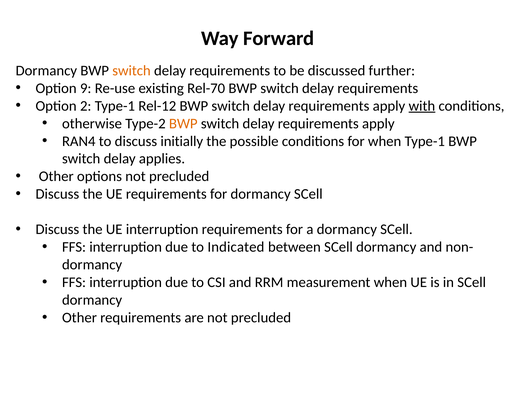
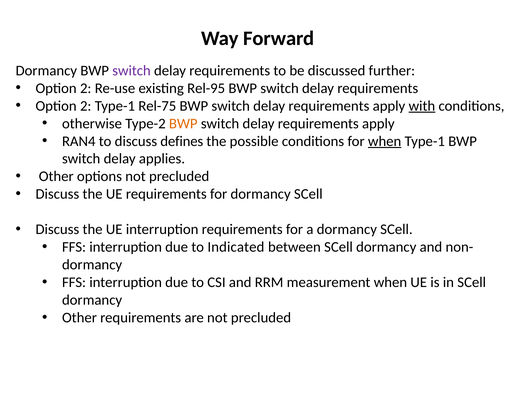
switch at (132, 71) colour: orange -> purple
9 at (86, 88): 9 -> 2
Rel-70: Rel-70 -> Rel-95
Rel-12: Rel-12 -> Rel-75
initially: initially -> defines
when at (385, 141) underline: none -> present
